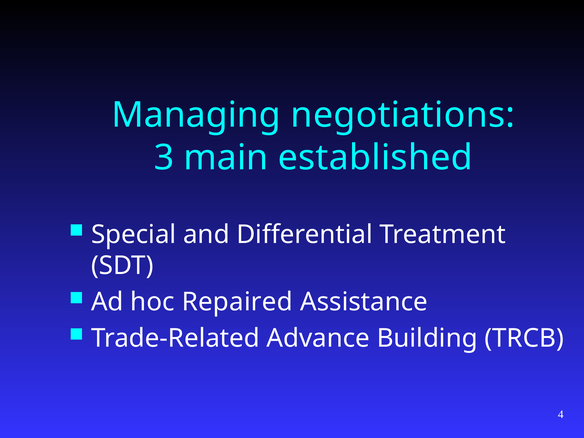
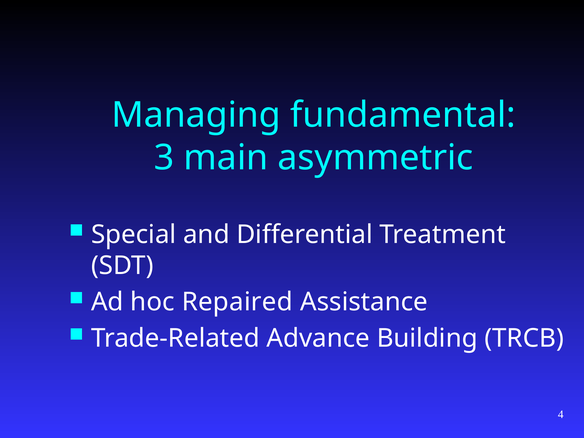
negotiations: negotiations -> fundamental
established: established -> asymmetric
